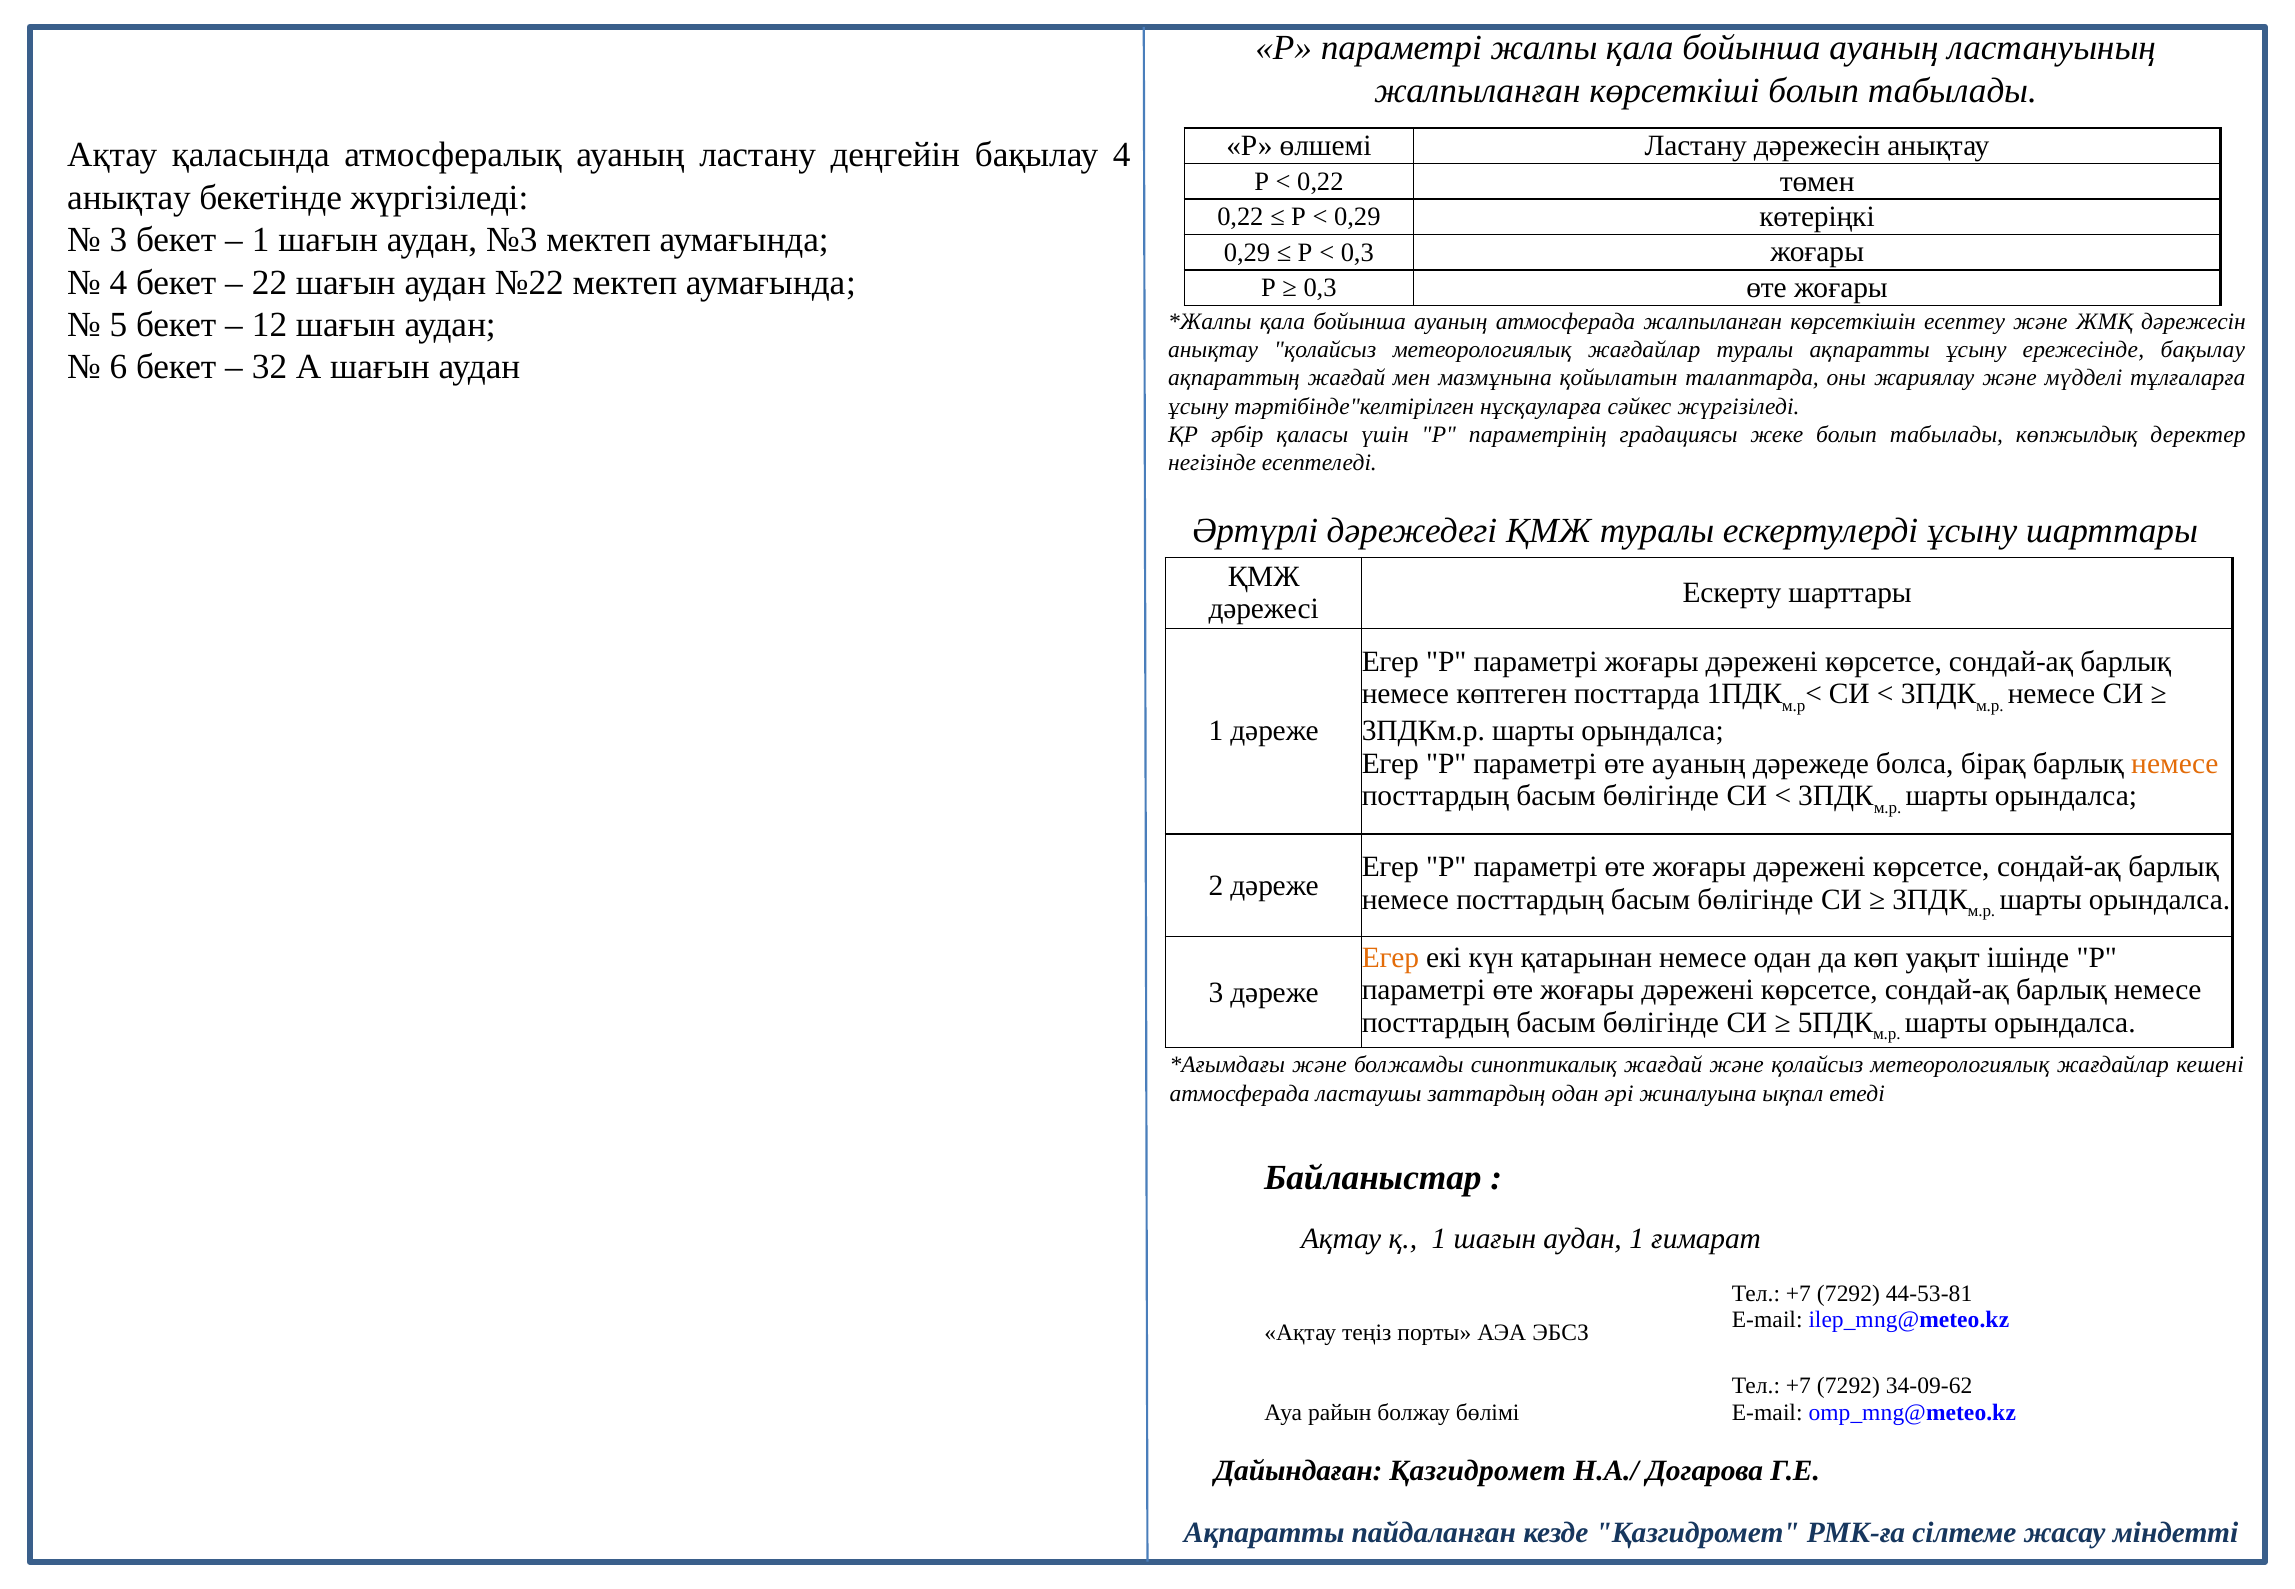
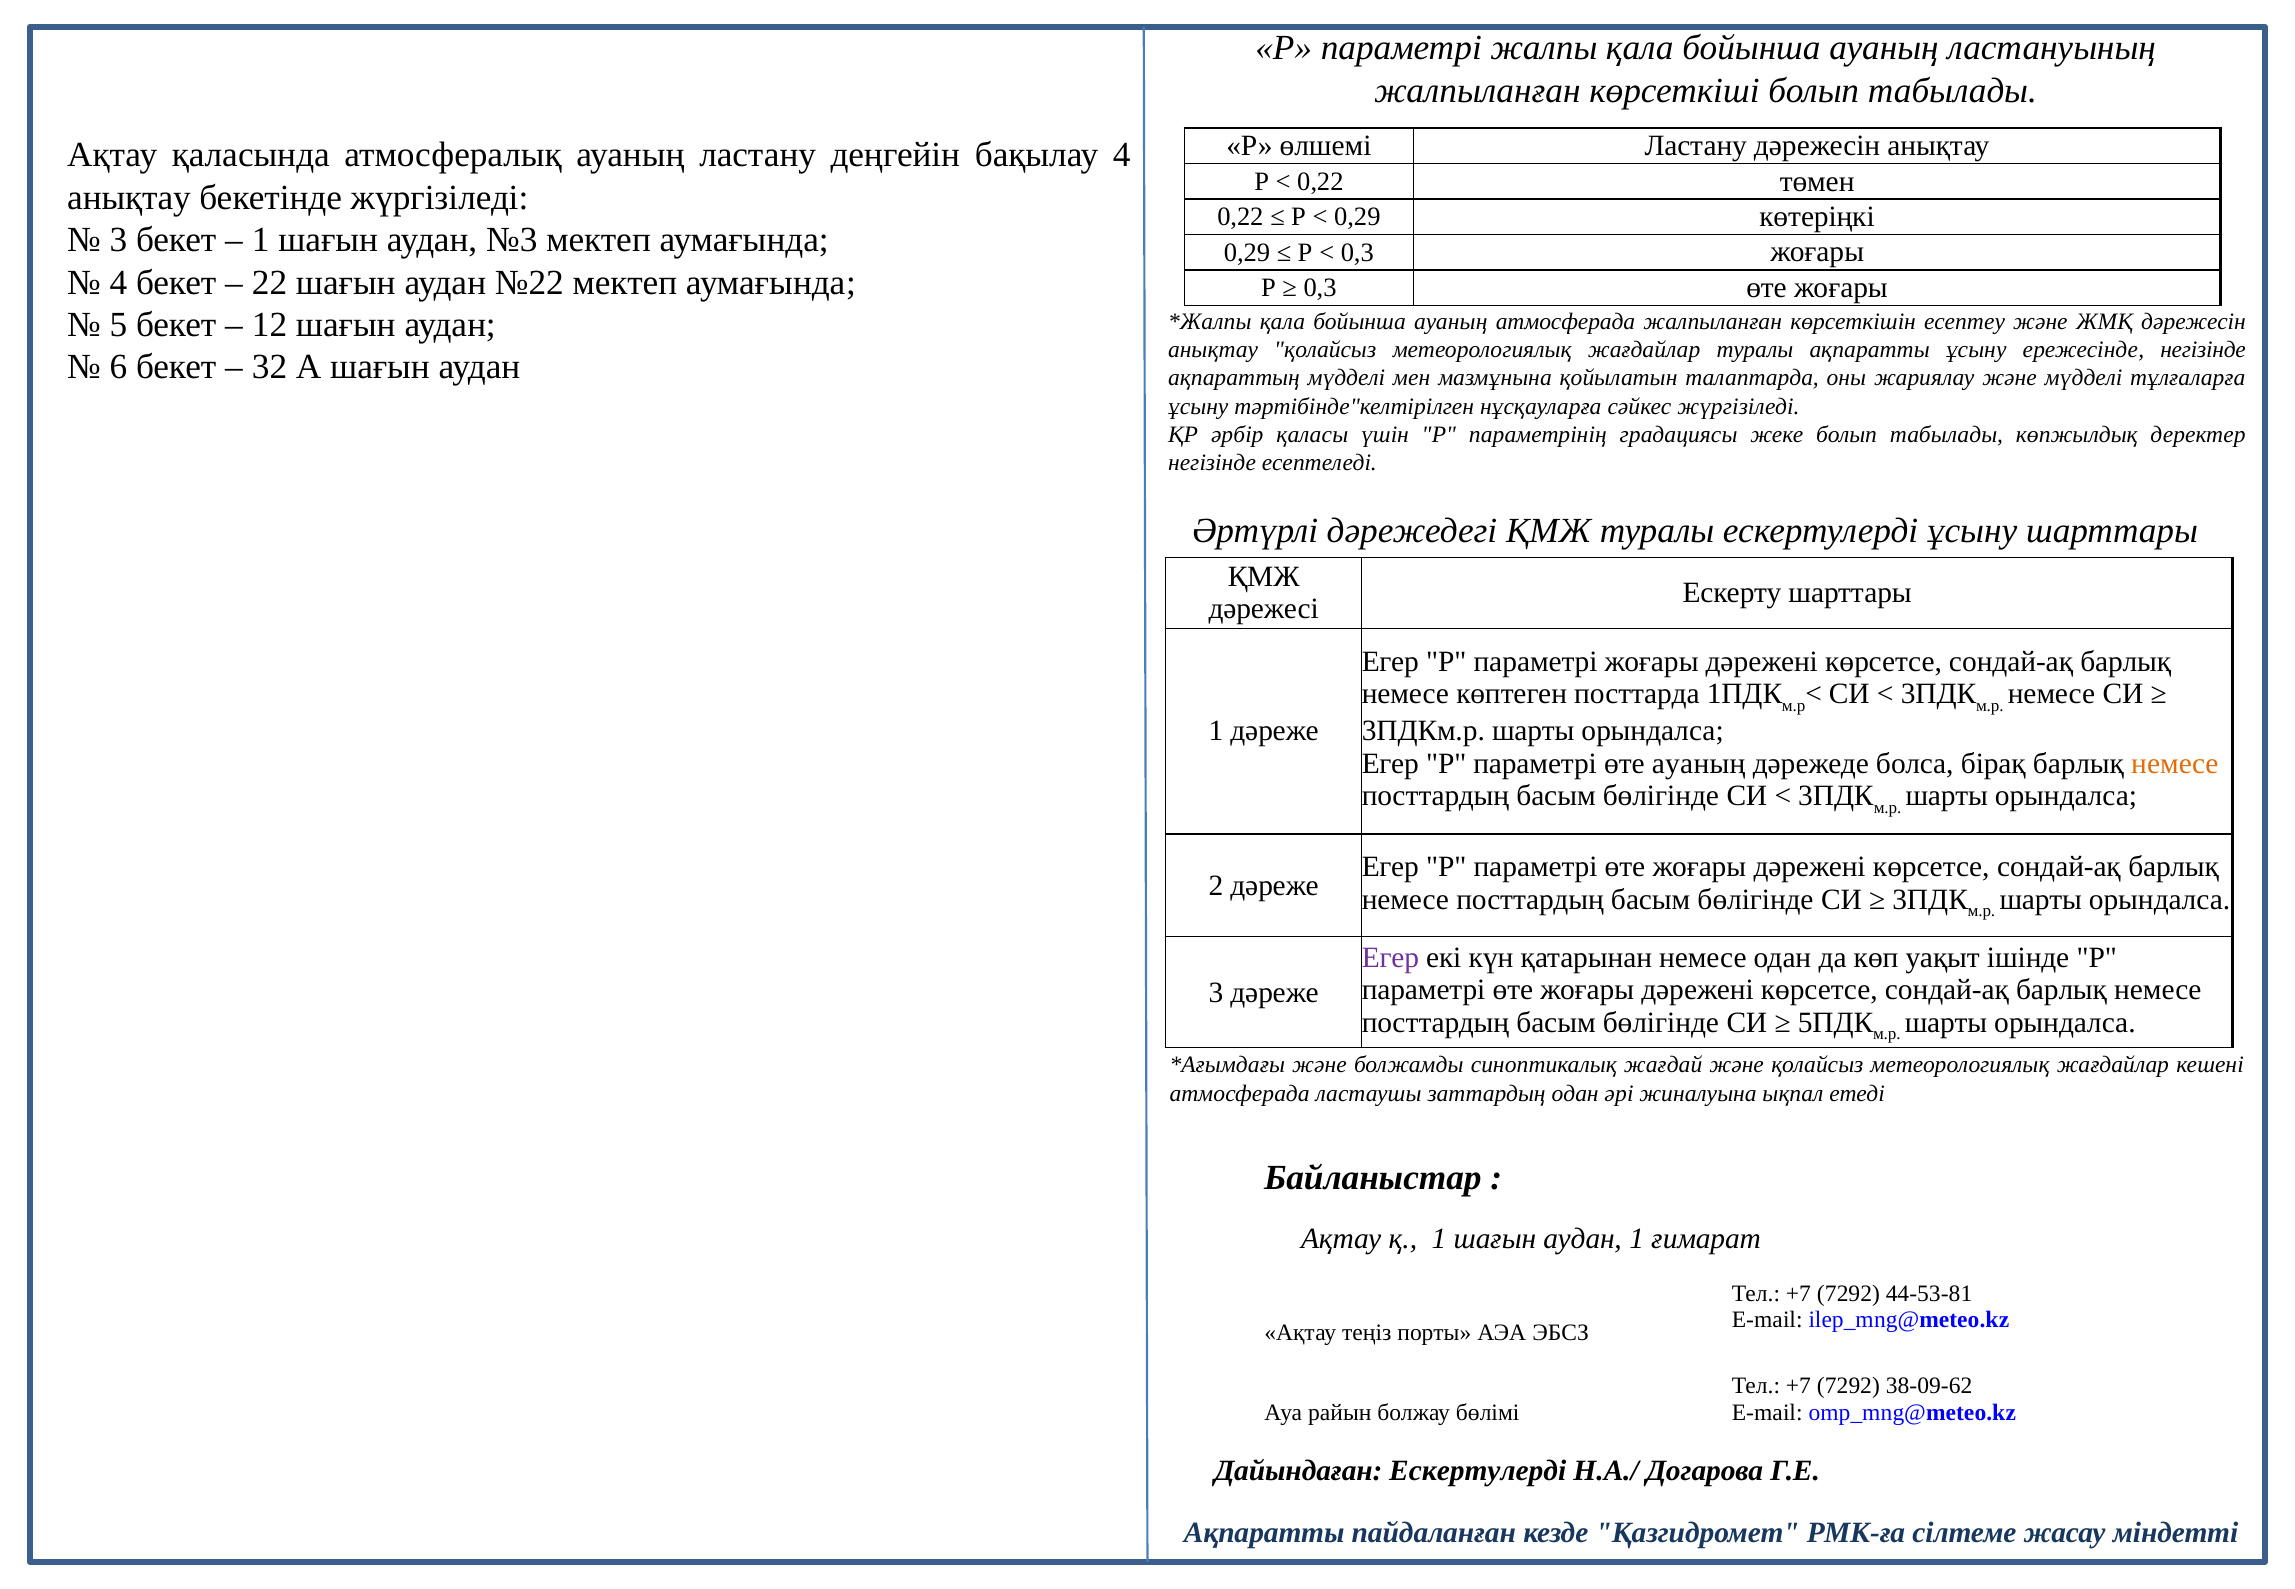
ережесінде бақылау: бақылау -> негізінде
ақпараттың жағдай: жағдай -> мүдделі
Егер at (1390, 958) colour: orange -> purple
34-09-62: 34-09-62 -> 38-09-62
Дайындаған Қазгидромет: Қазгидромет -> Ескертулерді
